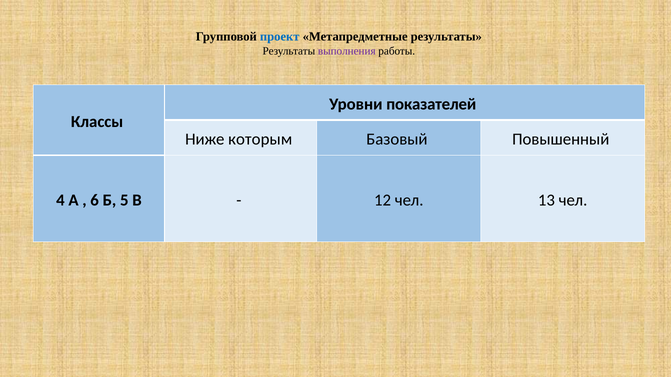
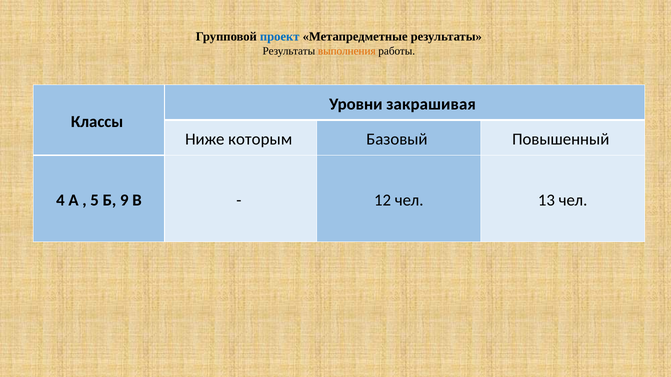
выполнения colour: purple -> orange
показателей: показателей -> закрашивая
6: 6 -> 5
5: 5 -> 9
